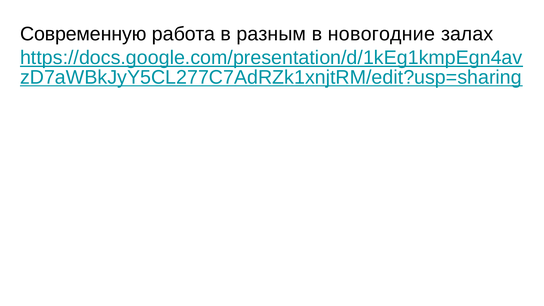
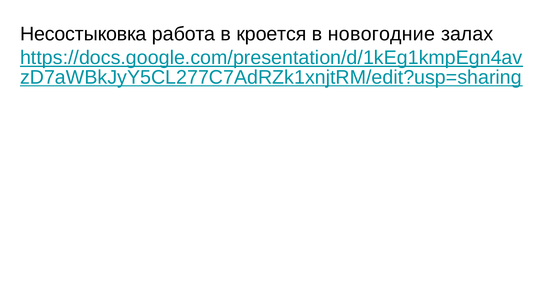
Современную: Современную -> Несостыковка
разным: разным -> кроется
